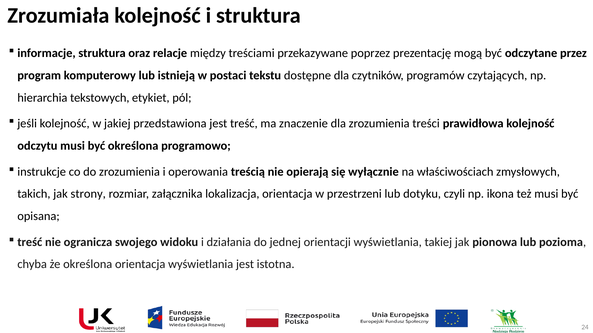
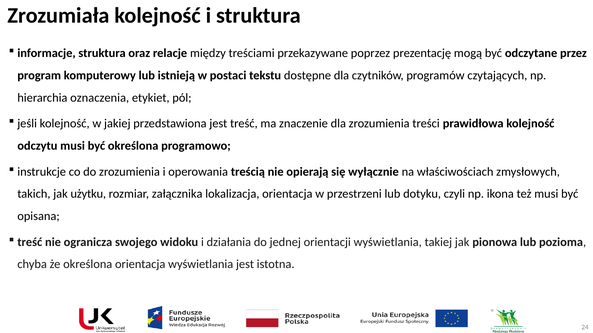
tekstowych: tekstowych -> oznaczenia
strony: strony -> użytku
